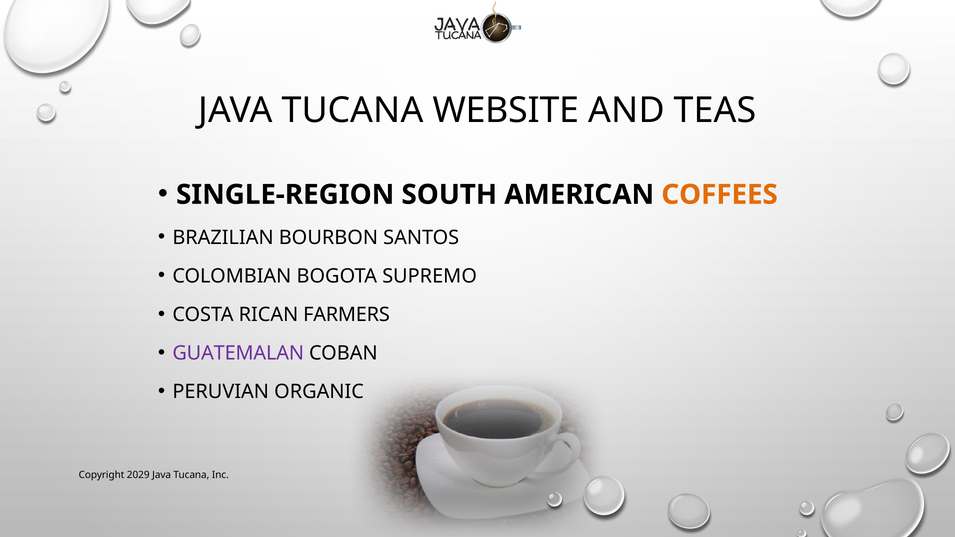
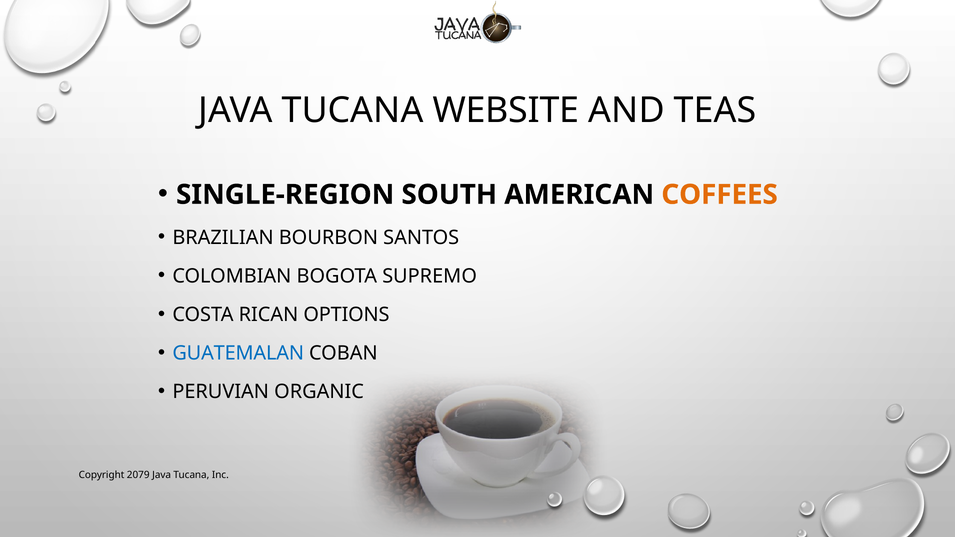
FARMERS: FARMERS -> OPTIONS
GUATEMALAN colour: purple -> blue
2029: 2029 -> 2079
